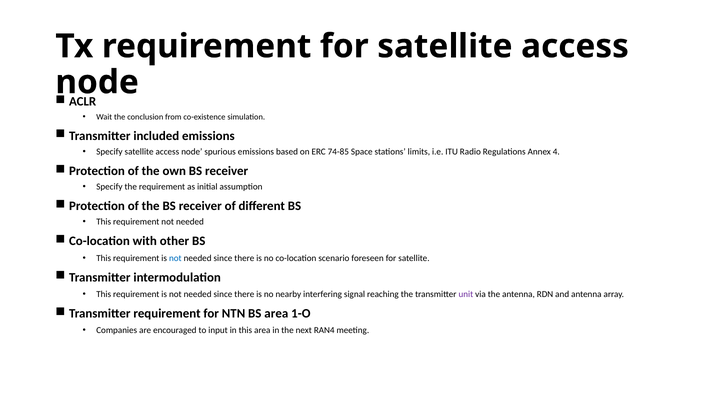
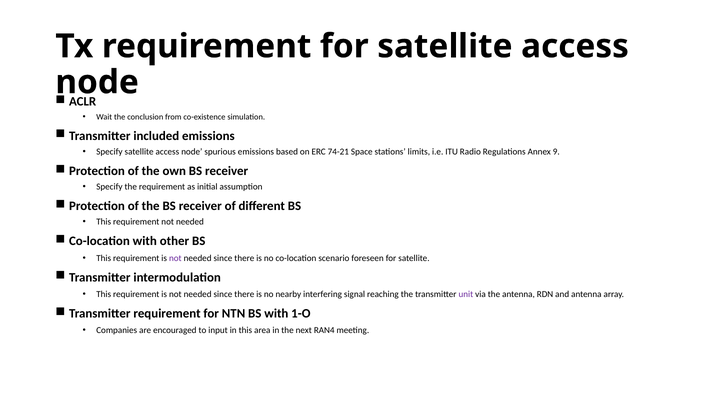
74-85: 74-85 -> 74-21
4: 4 -> 9
not at (175, 258) colour: blue -> purple
BS area: area -> with
